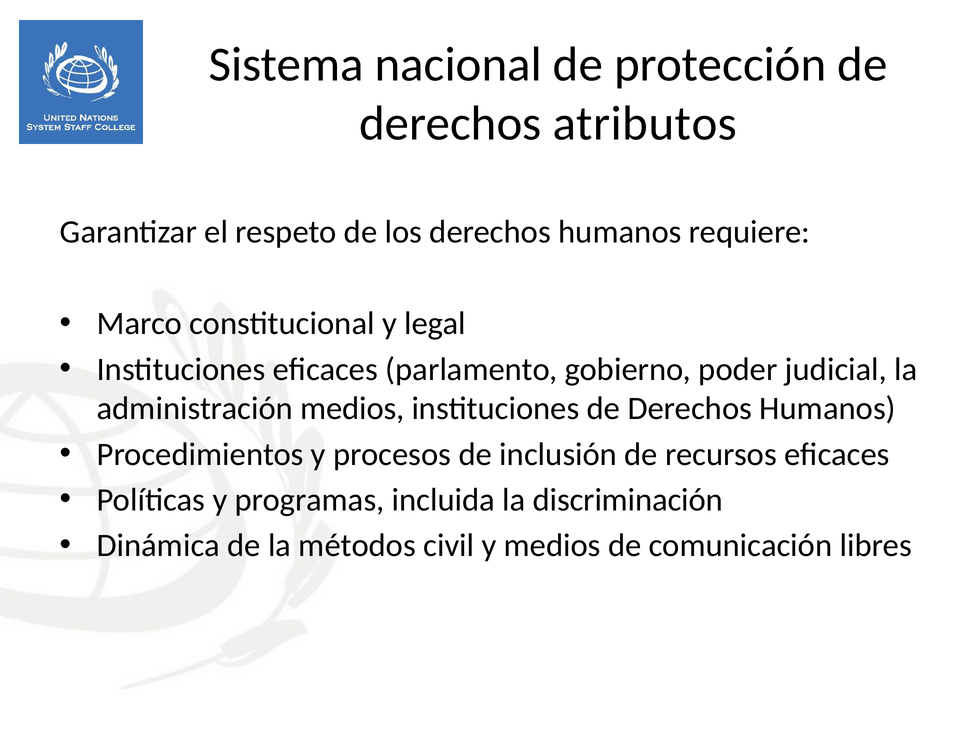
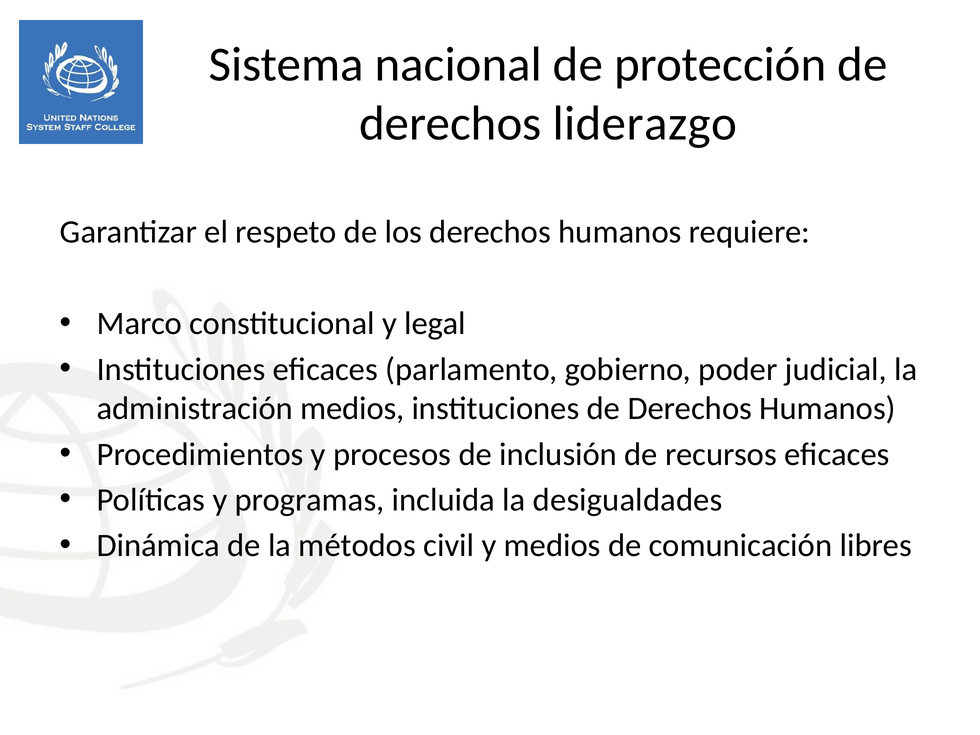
atributos: atributos -> liderazgo
discriminación: discriminación -> desigualdades
